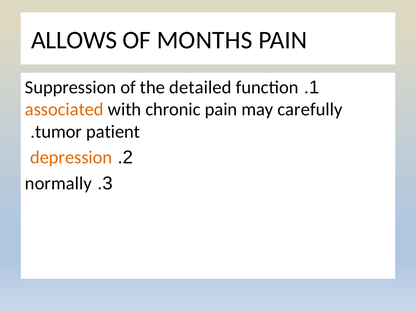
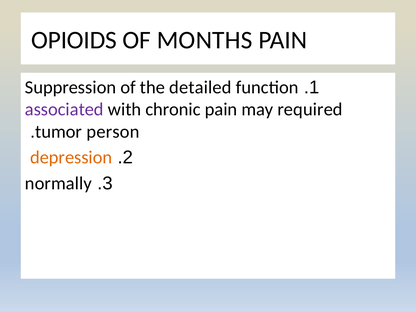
ALLOWS: ALLOWS -> OPIOIDS
associated colour: orange -> purple
carefully: carefully -> required
patient: patient -> person
